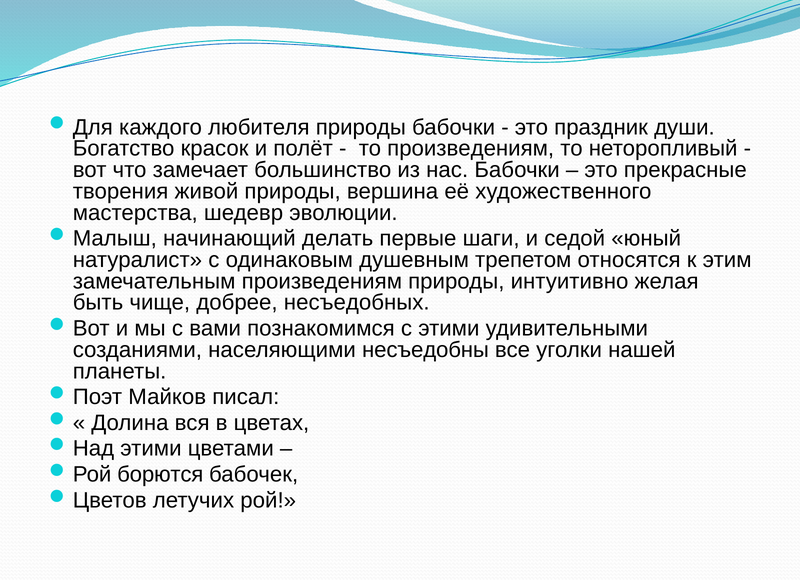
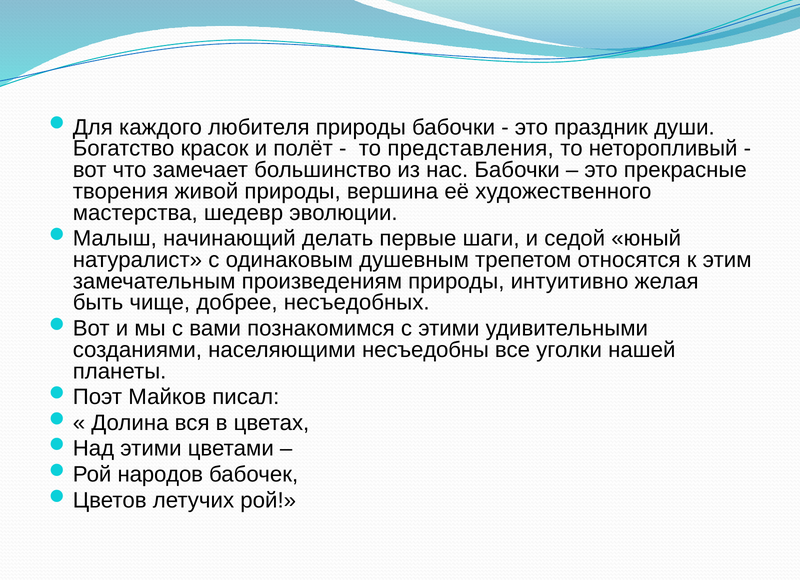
то произведениям: произведениям -> представления
борются: борются -> народов
